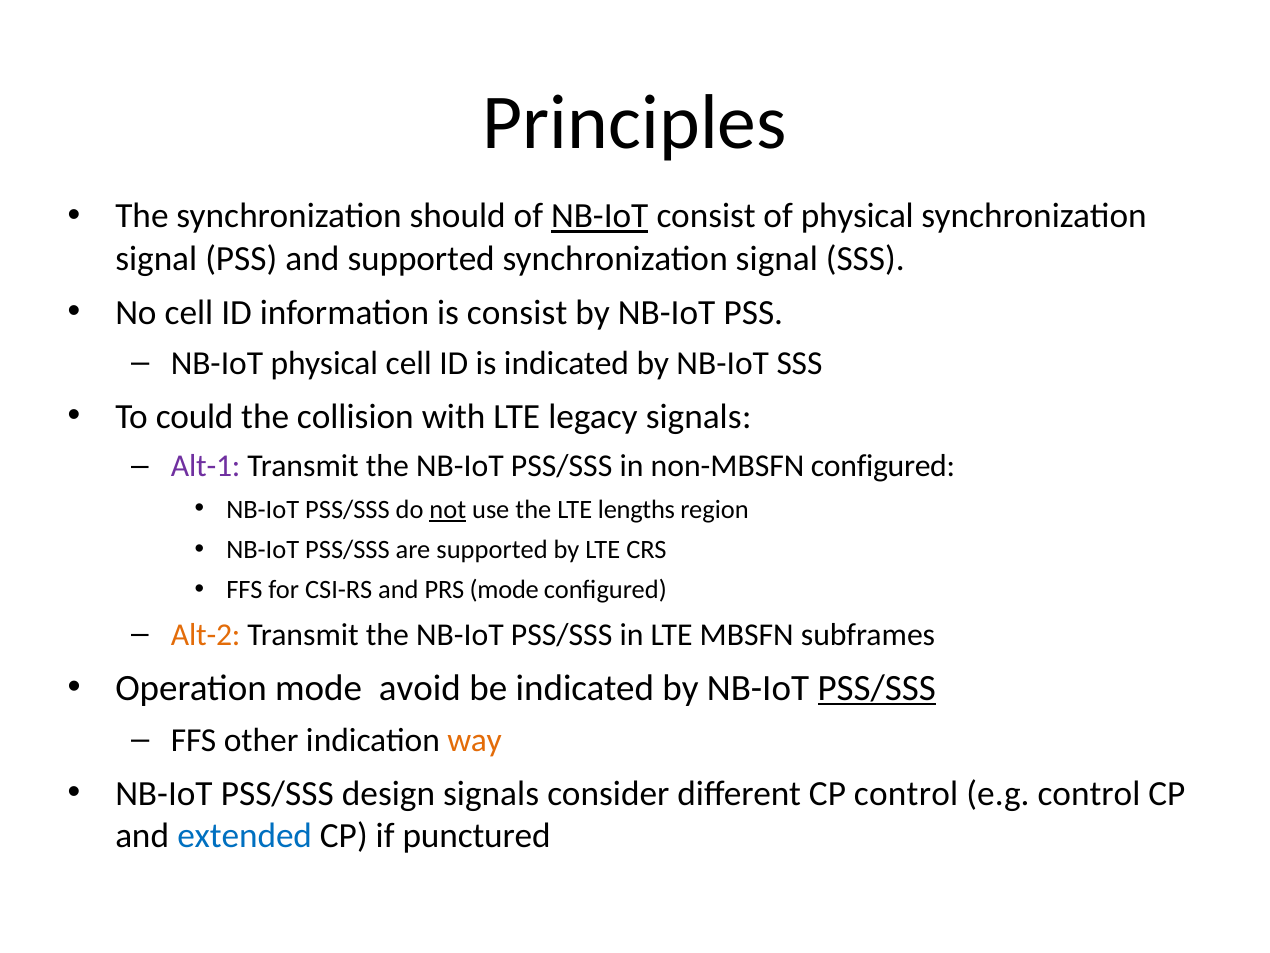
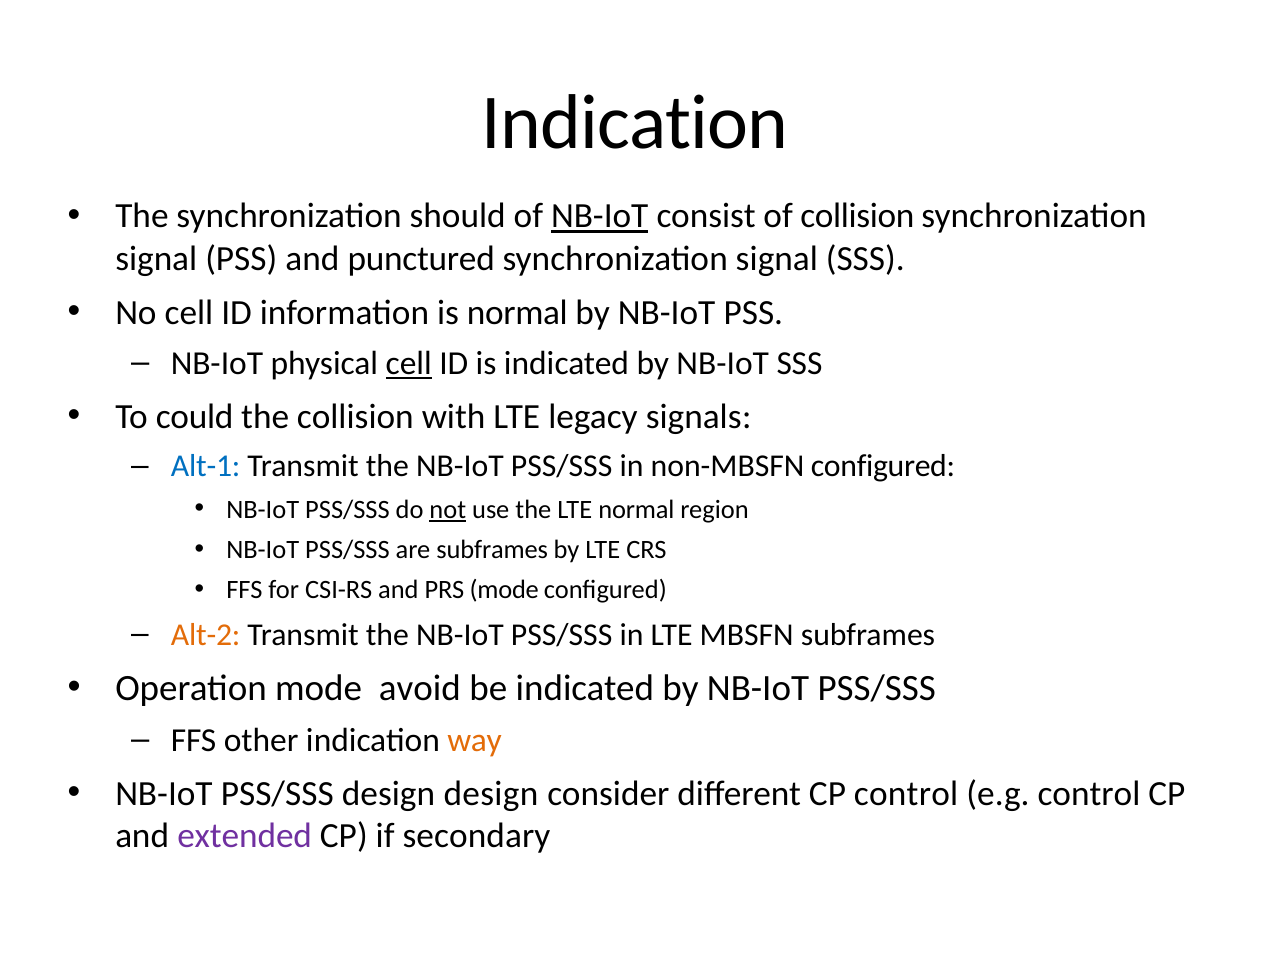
Principles at (635, 123): Principles -> Indication
of physical: physical -> collision
and supported: supported -> punctured
is consist: consist -> normal
cell at (409, 364) underline: none -> present
Alt-1 colour: purple -> blue
LTE lengths: lengths -> normal
are supported: supported -> subframes
PSS/SSS at (877, 688) underline: present -> none
design signals: signals -> design
extended colour: blue -> purple
punctured: punctured -> secondary
